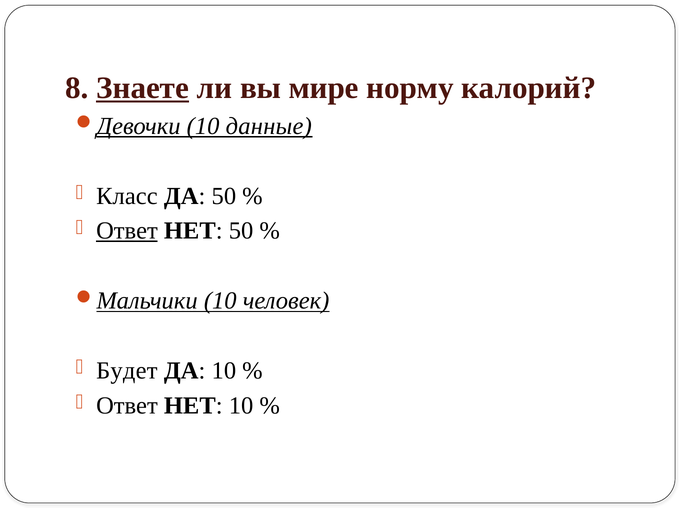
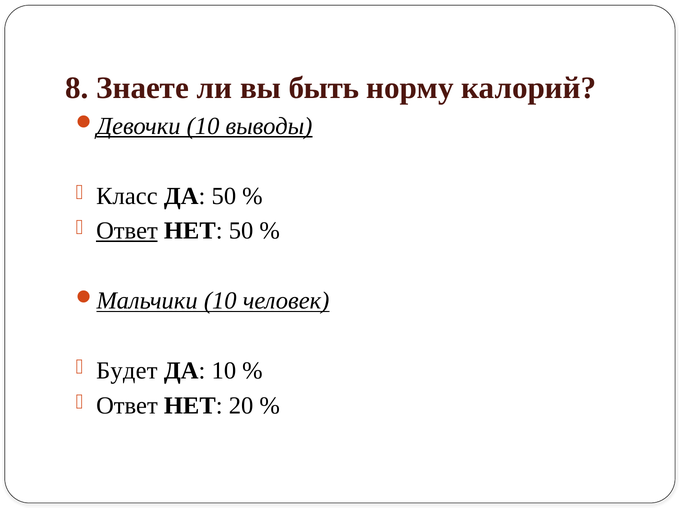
Знаете underline: present -> none
мире: мире -> быть
данные: данные -> выводы
НЕТ 10: 10 -> 20
